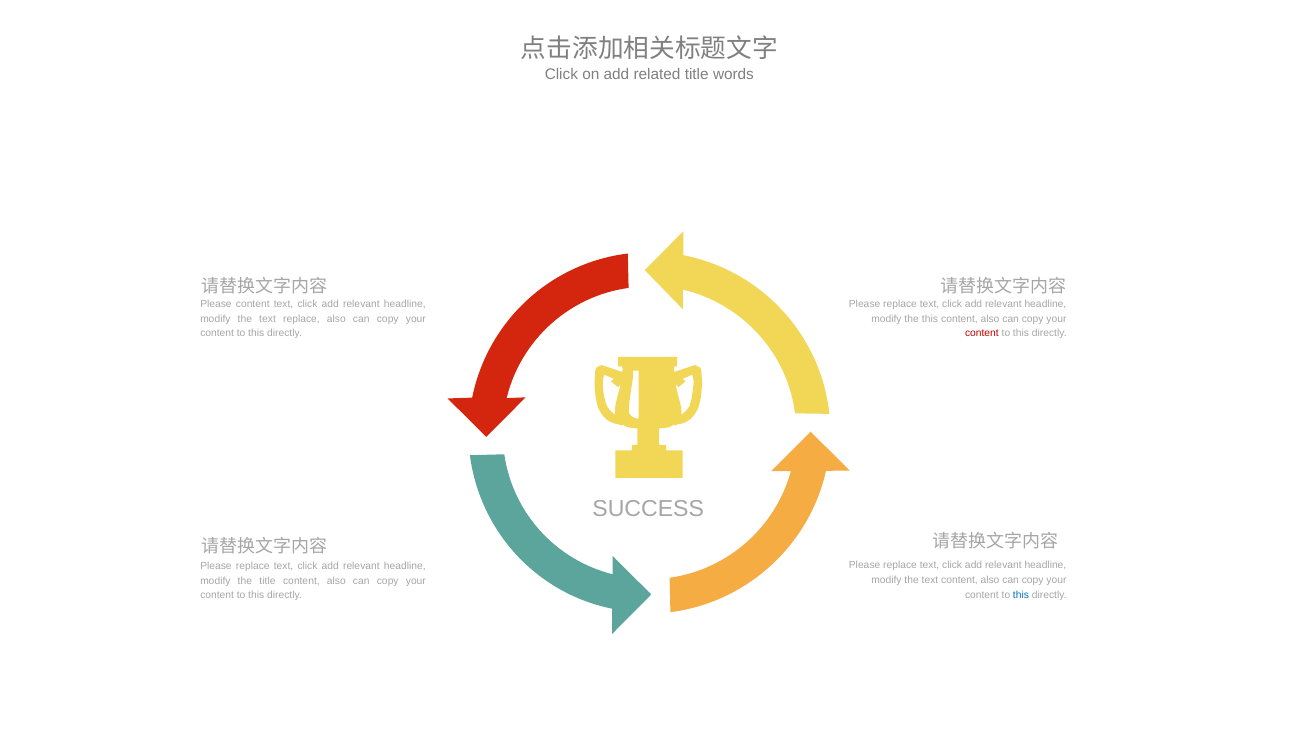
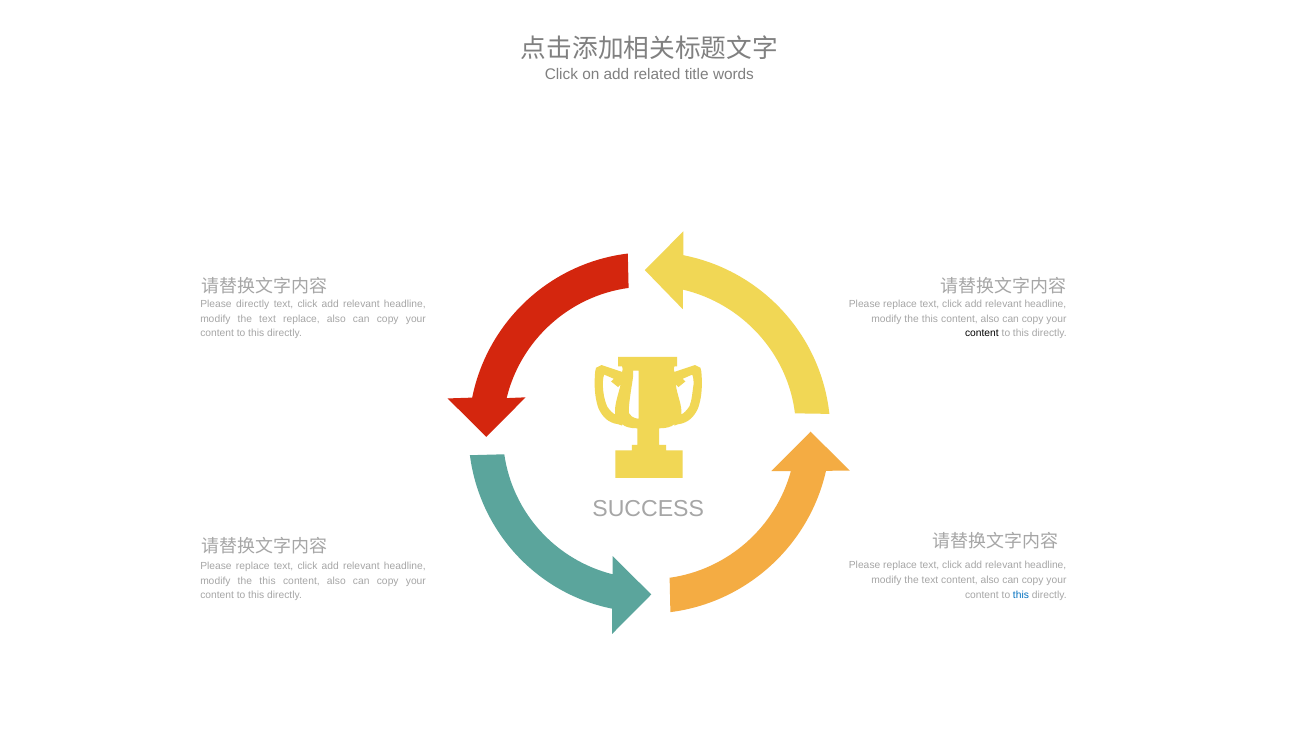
Please content: content -> directly
content at (982, 334) colour: red -> black
title at (268, 581): title -> this
